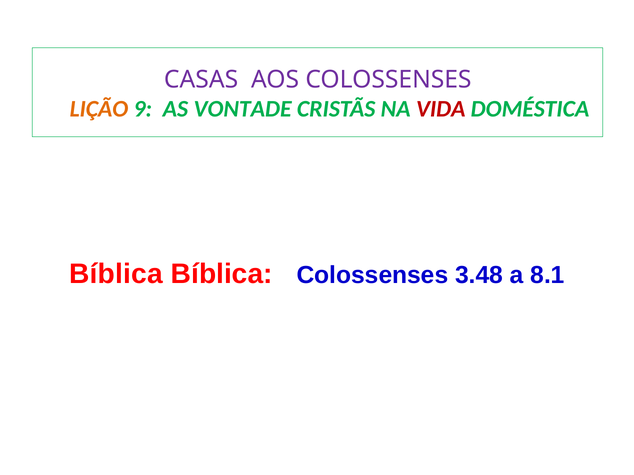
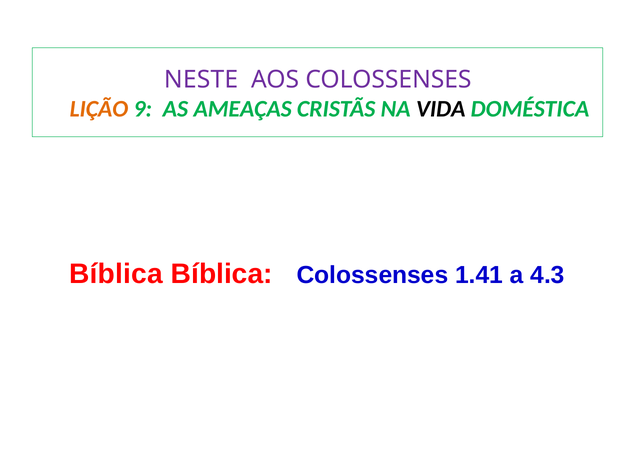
CASAS: CASAS -> NESTE
VONTADE: VONTADE -> AMEAÇAS
VIDA colour: red -> black
3.48: 3.48 -> 1.41
8.1: 8.1 -> 4.3
